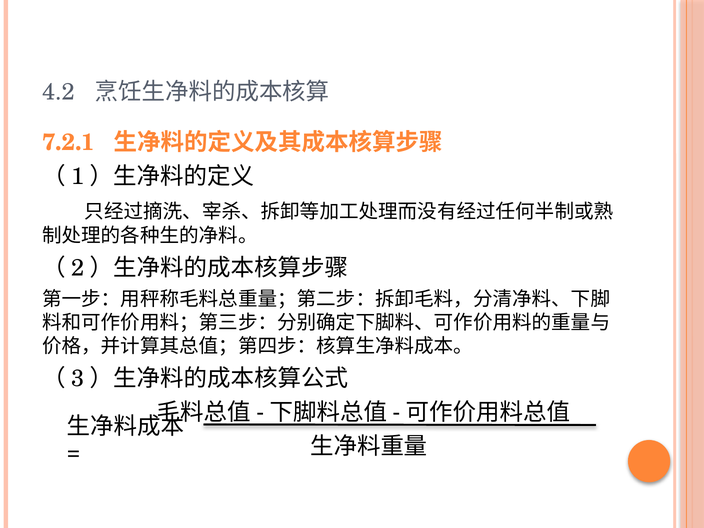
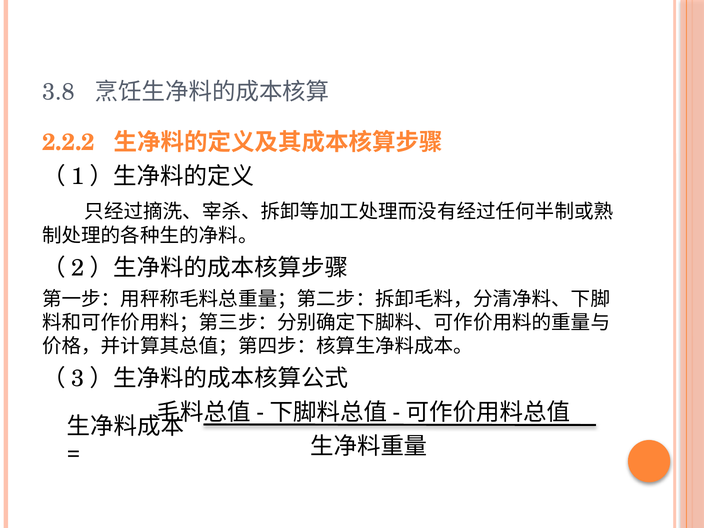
4.2: 4.2 -> 3.8
7.2.1: 7.2.1 -> 2.2.2
